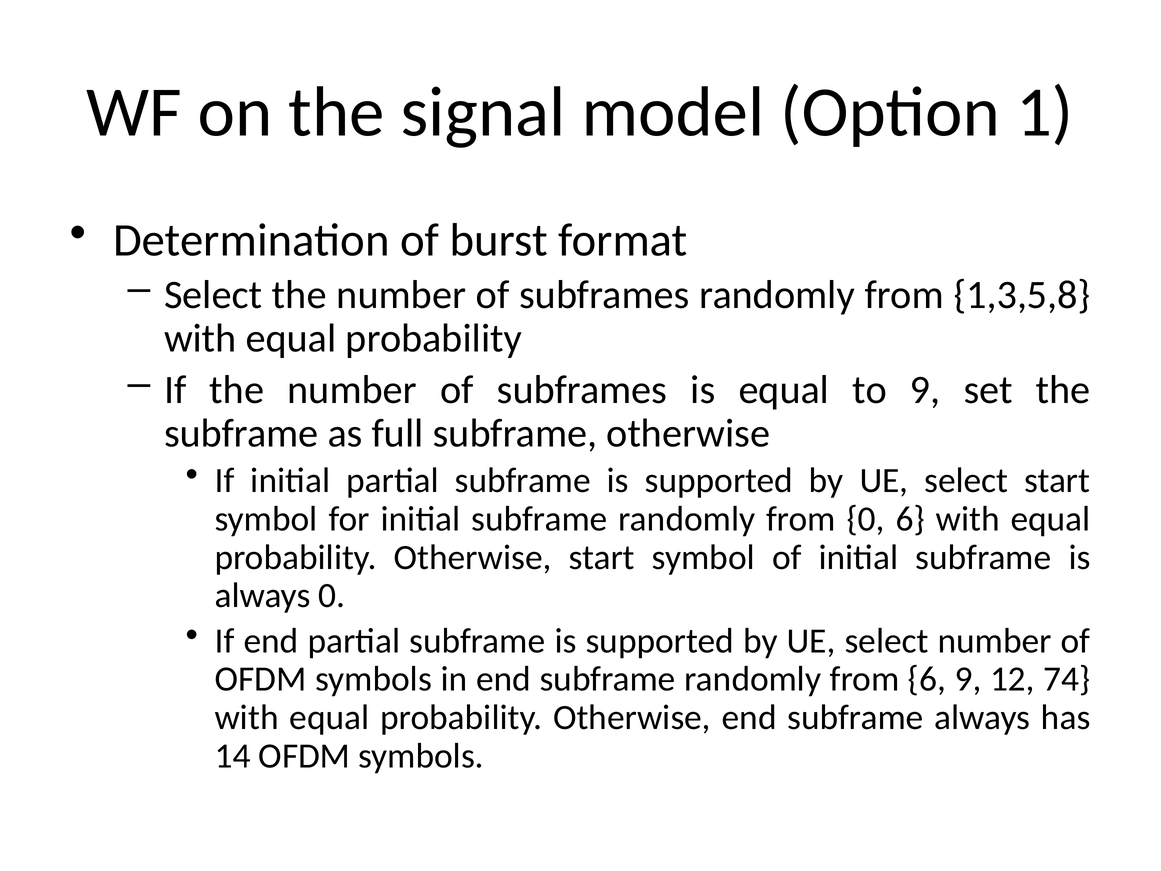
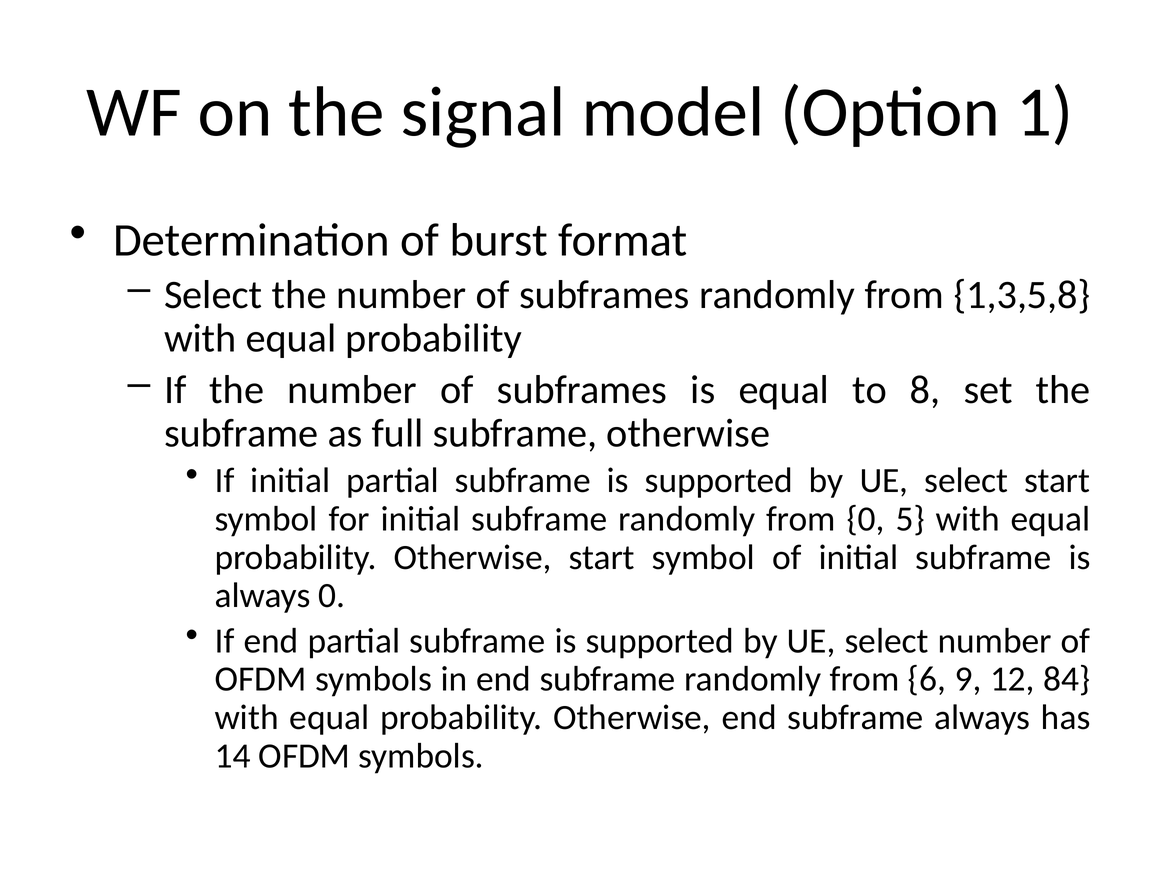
to 9: 9 -> 8
0 6: 6 -> 5
74: 74 -> 84
